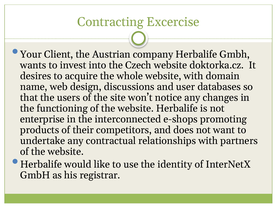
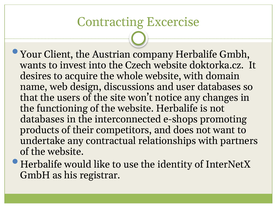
enterprise at (42, 119): enterprise -> databases
